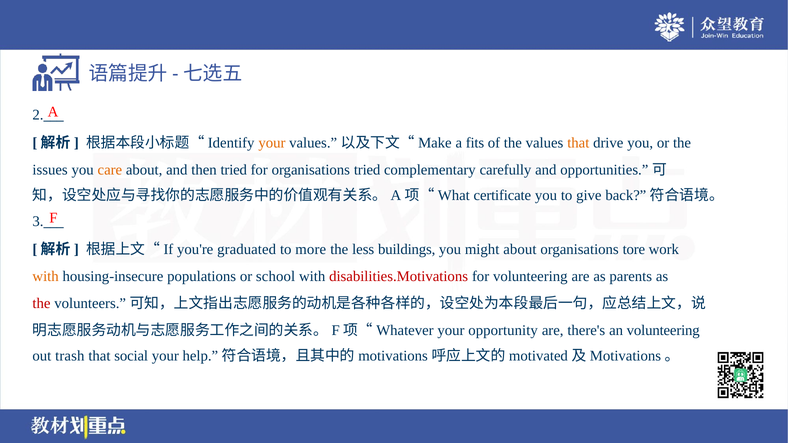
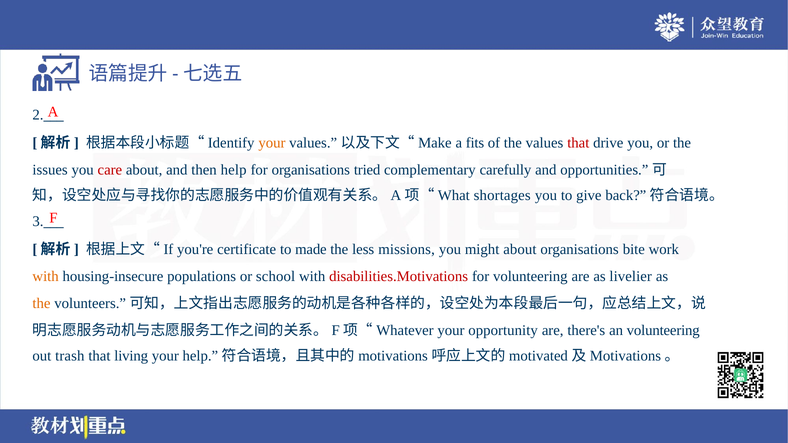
that at (578, 143) colour: orange -> red
care colour: orange -> red
then tried: tried -> help
certificate: certificate -> shortages
graduated: graduated -> certificate
more: more -> made
buildings: buildings -> missions
tore: tore -> bite
parents: parents -> livelier
the at (41, 304) colour: red -> orange
social: social -> living
